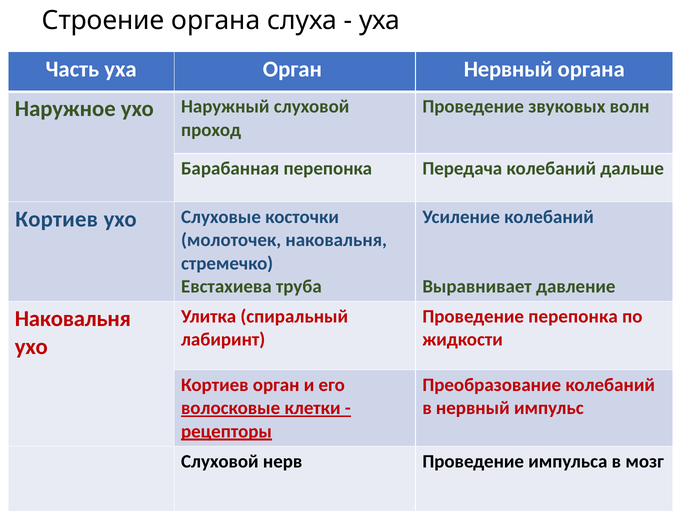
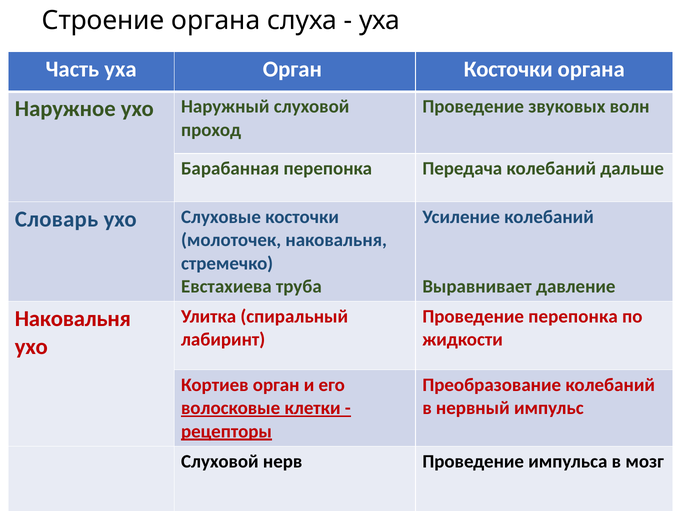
Орган Нервный: Нервный -> Косточки
Кортиев at (57, 219): Кортиев -> Словарь
